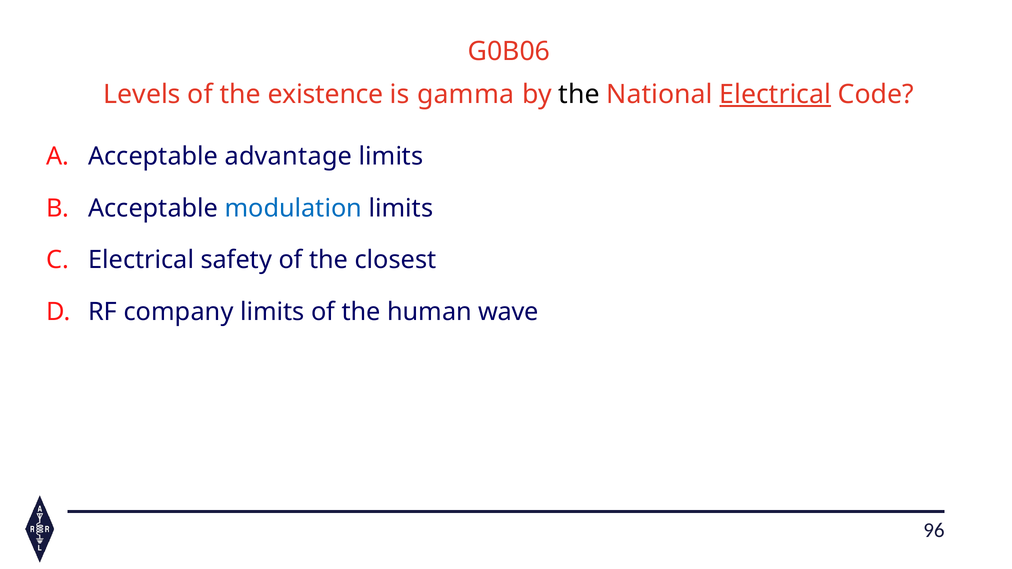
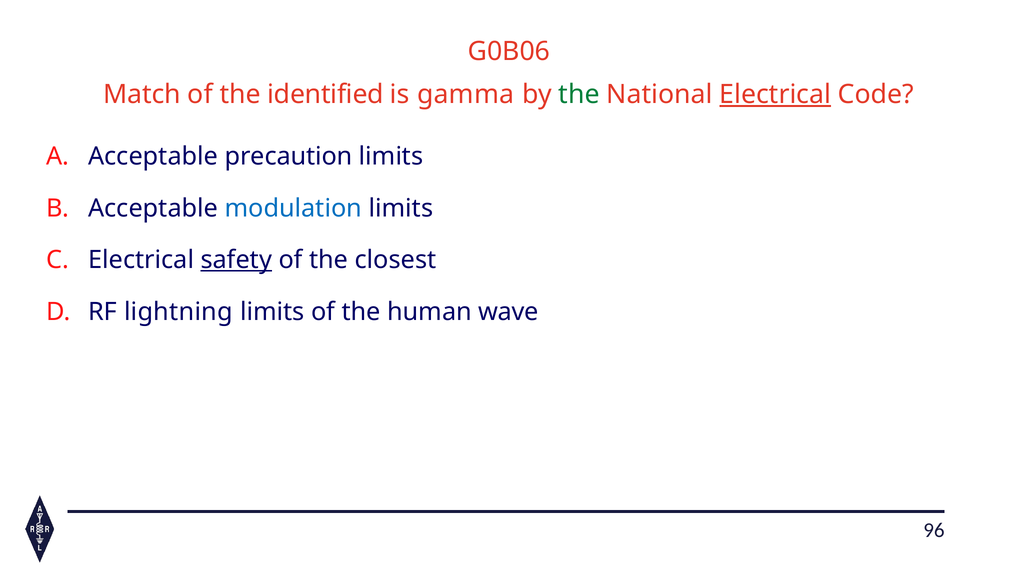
Levels: Levels -> Match
existence: existence -> identified
the at (579, 95) colour: black -> green
advantage: advantage -> precaution
safety underline: none -> present
company: company -> lightning
